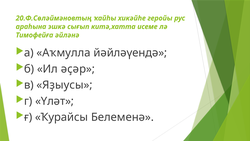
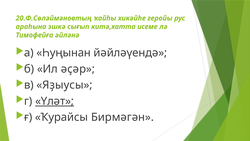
Аҡмулла: Аҡмулла -> Һуңынан
Үләт underline: none -> present
Белеменә: Белеменә -> Бирмәгән
